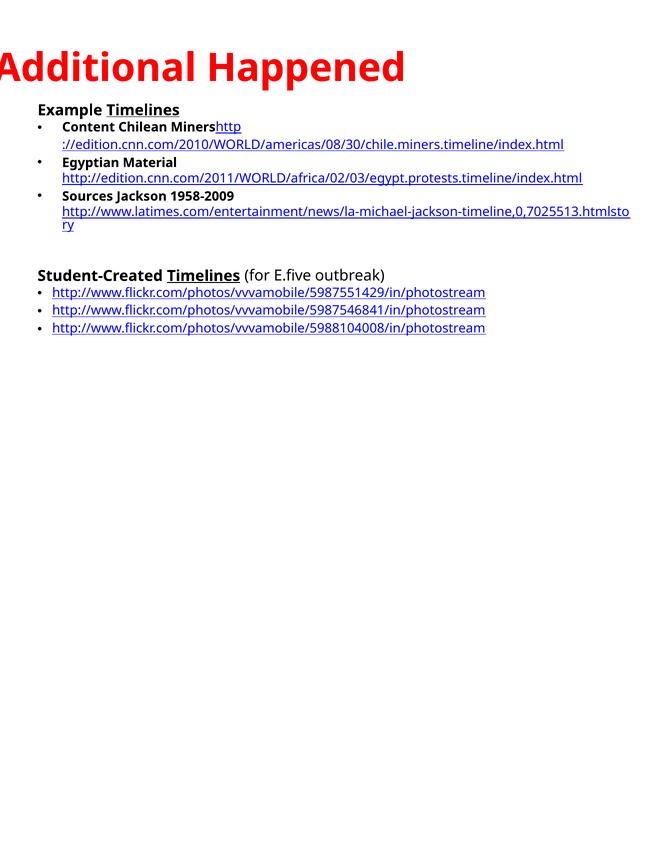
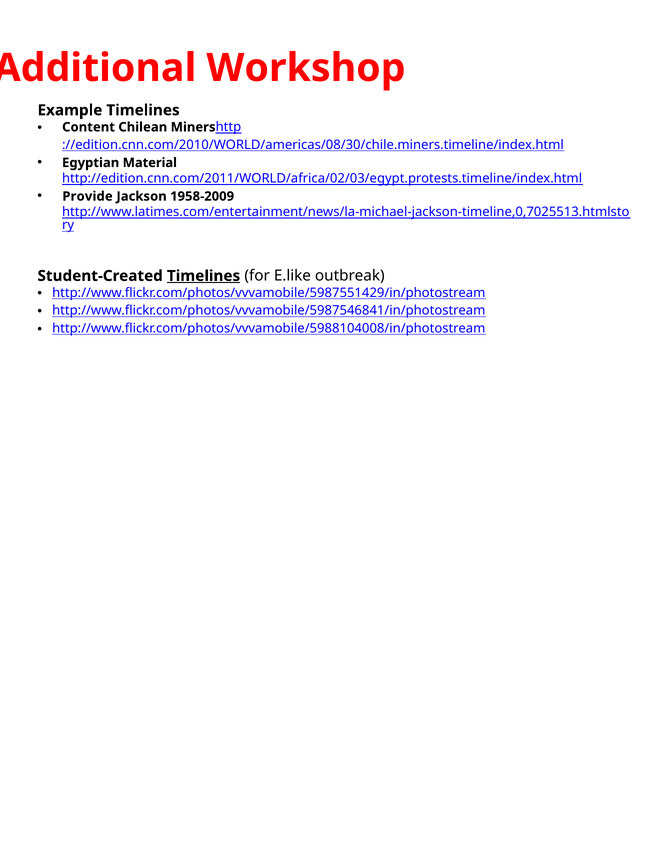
Happened: Happened -> Workshop
Timelines at (143, 110) underline: present -> none
Sources: Sources -> Provide
E.five: E.five -> E.like
